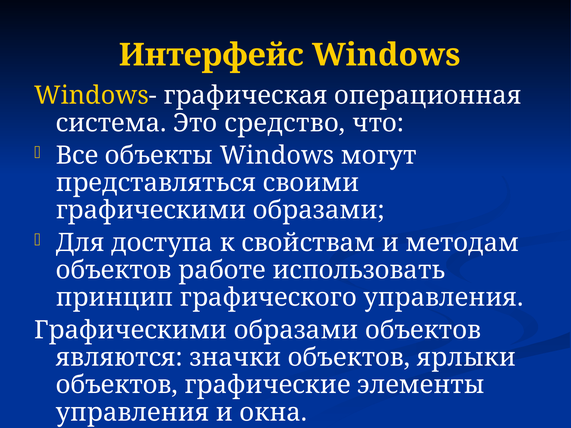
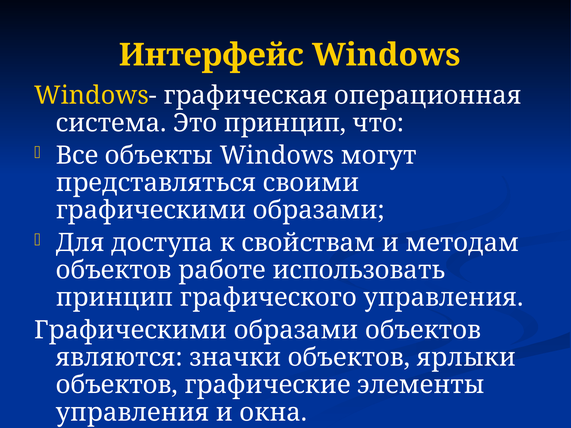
Это средство: средство -> принцип
